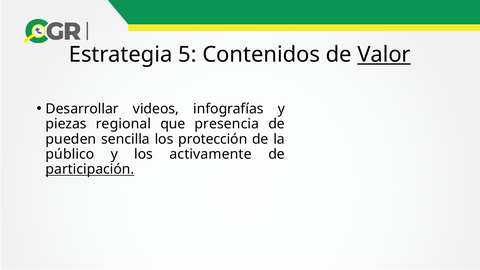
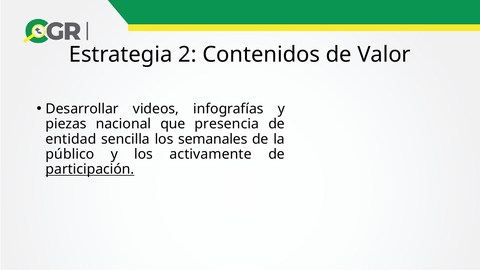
5: 5 -> 2
Valor underline: present -> none
regional: regional -> nacional
pueden: pueden -> entidad
protección: protección -> semanales
